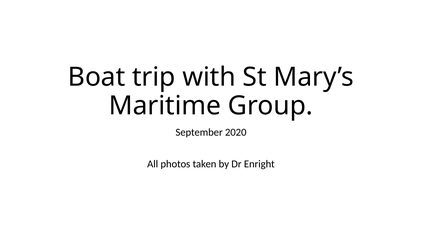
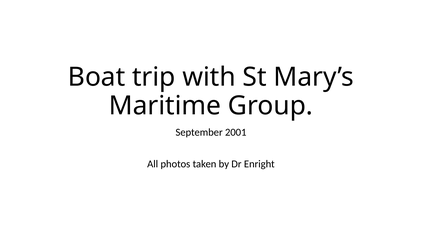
2020: 2020 -> 2001
